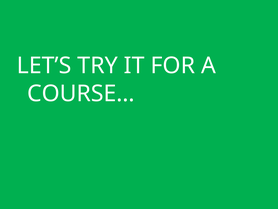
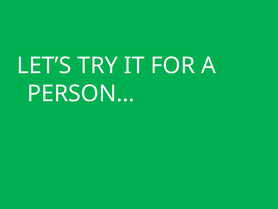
COURSE…: COURSE… -> PERSON…
